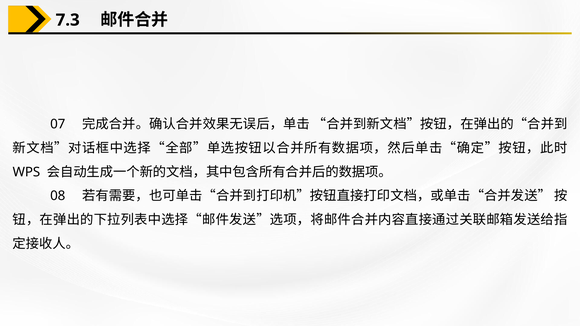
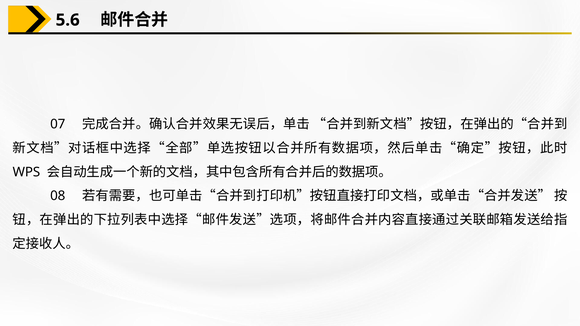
7.3: 7.3 -> 5.6
